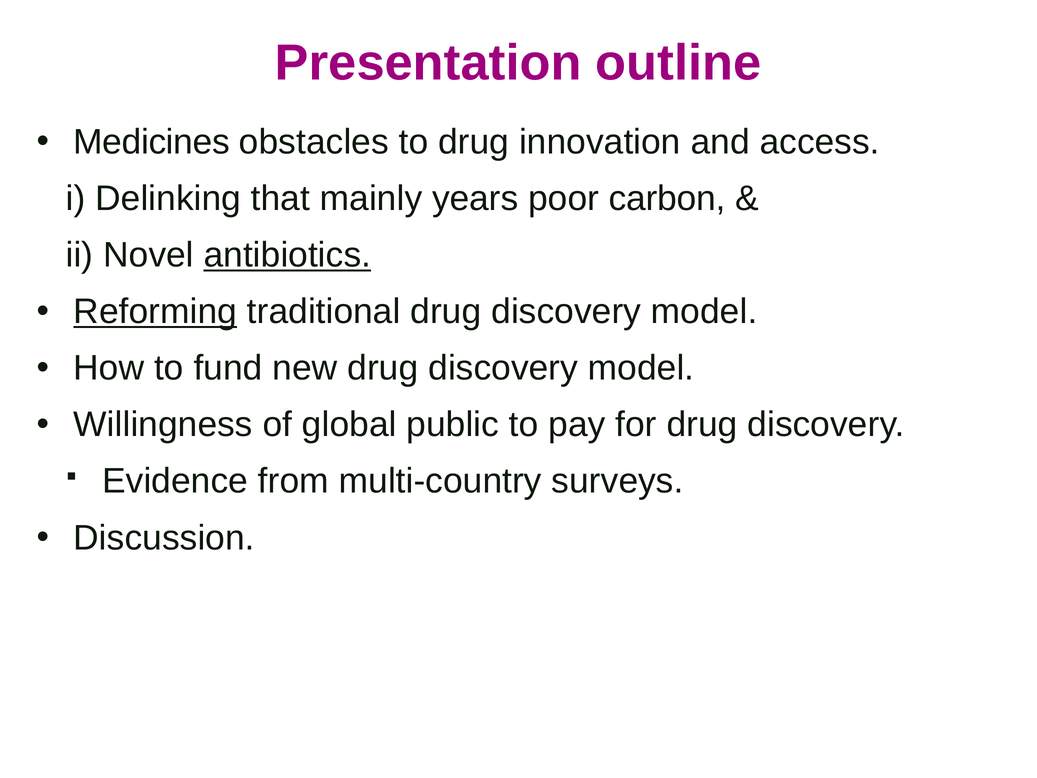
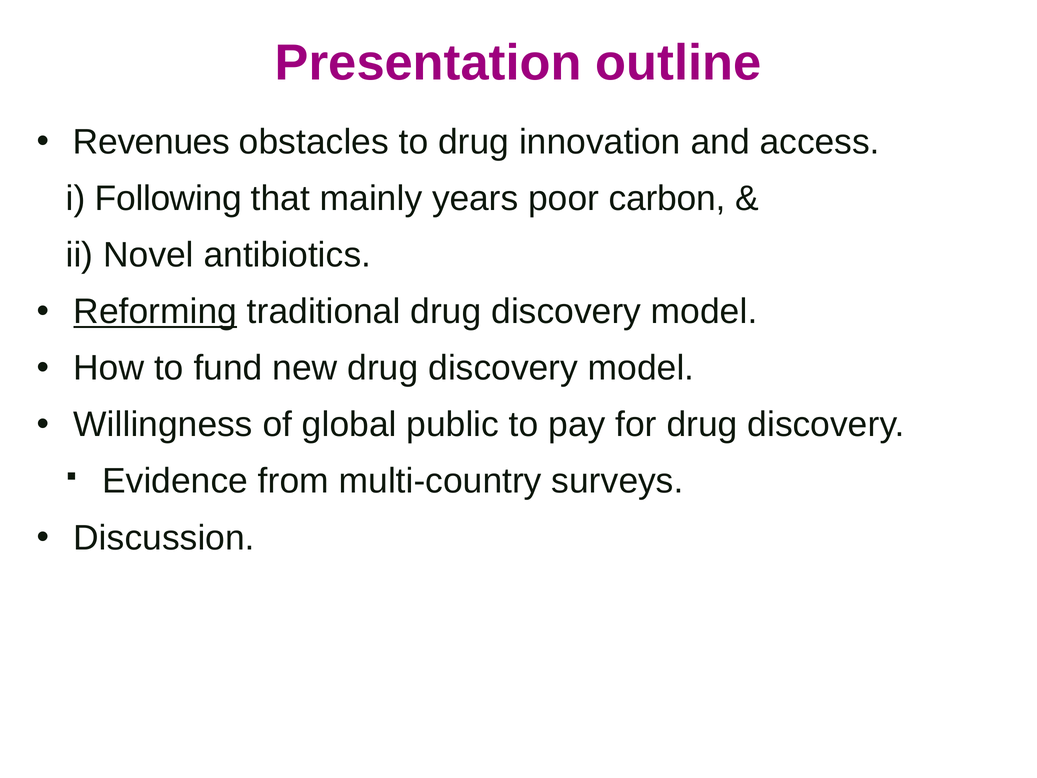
Medicines: Medicines -> Revenues
Delinking: Delinking -> Following
antibiotics underline: present -> none
